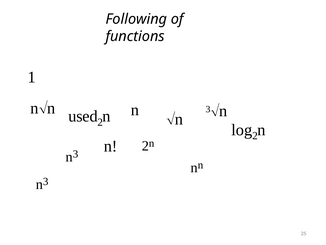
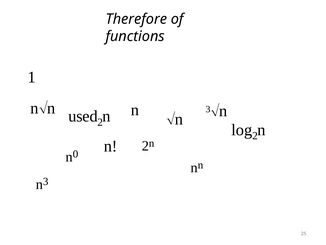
Following: Following -> Therefore
3 at (76, 154): 3 -> 0
